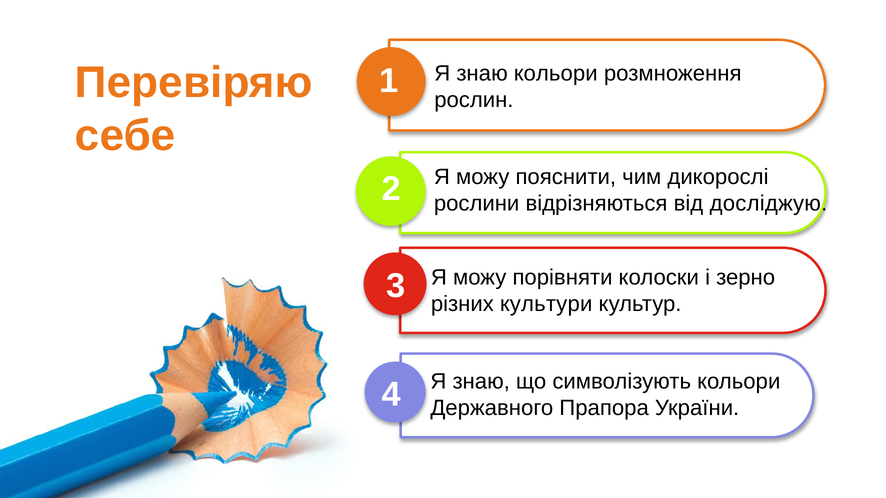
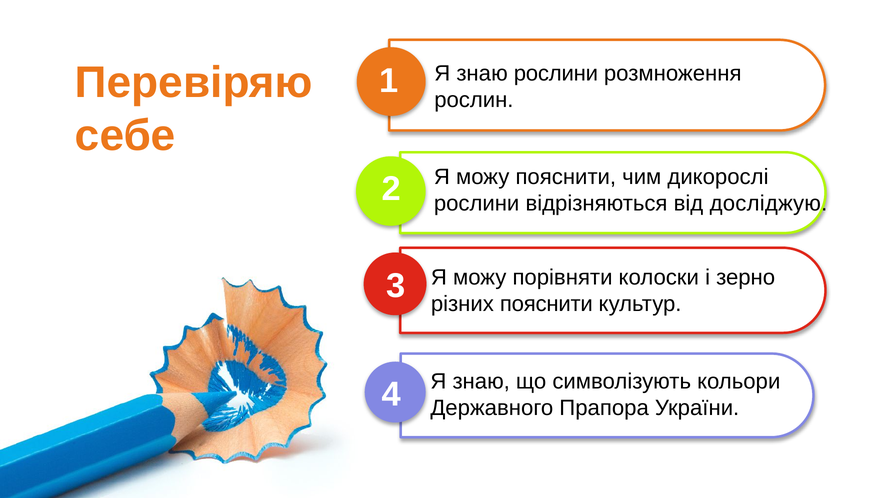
знаю кольори: кольори -> рослини
різних культури: культури -> пояснити
